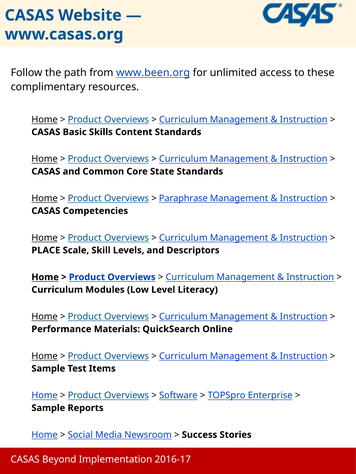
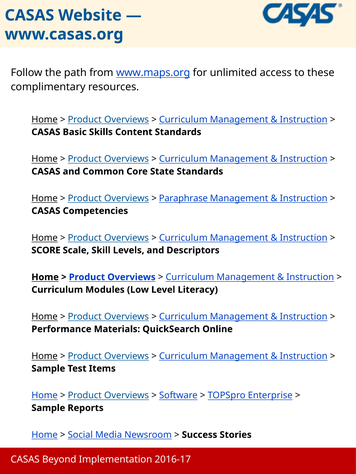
www.been.org: www.been.org -> www.maps.org
PLACE: PLACE -> SCORE
